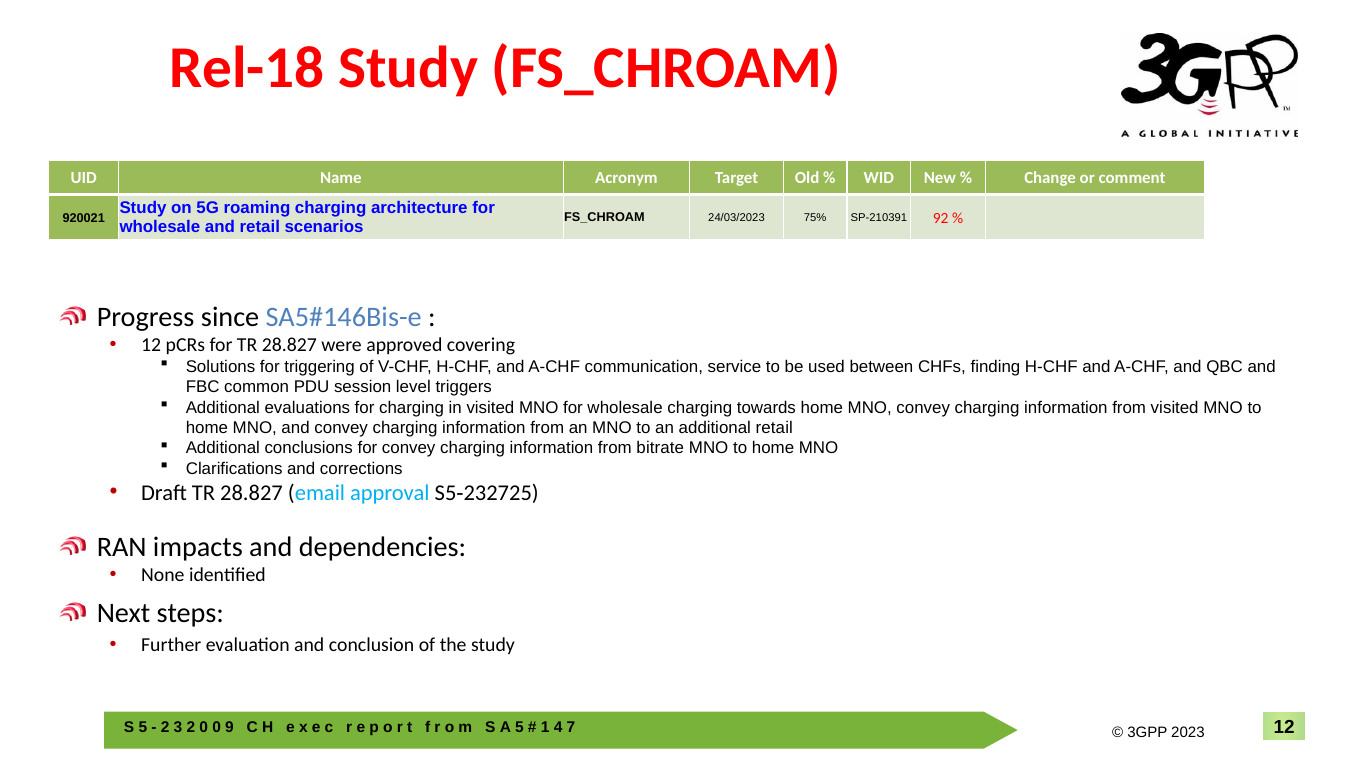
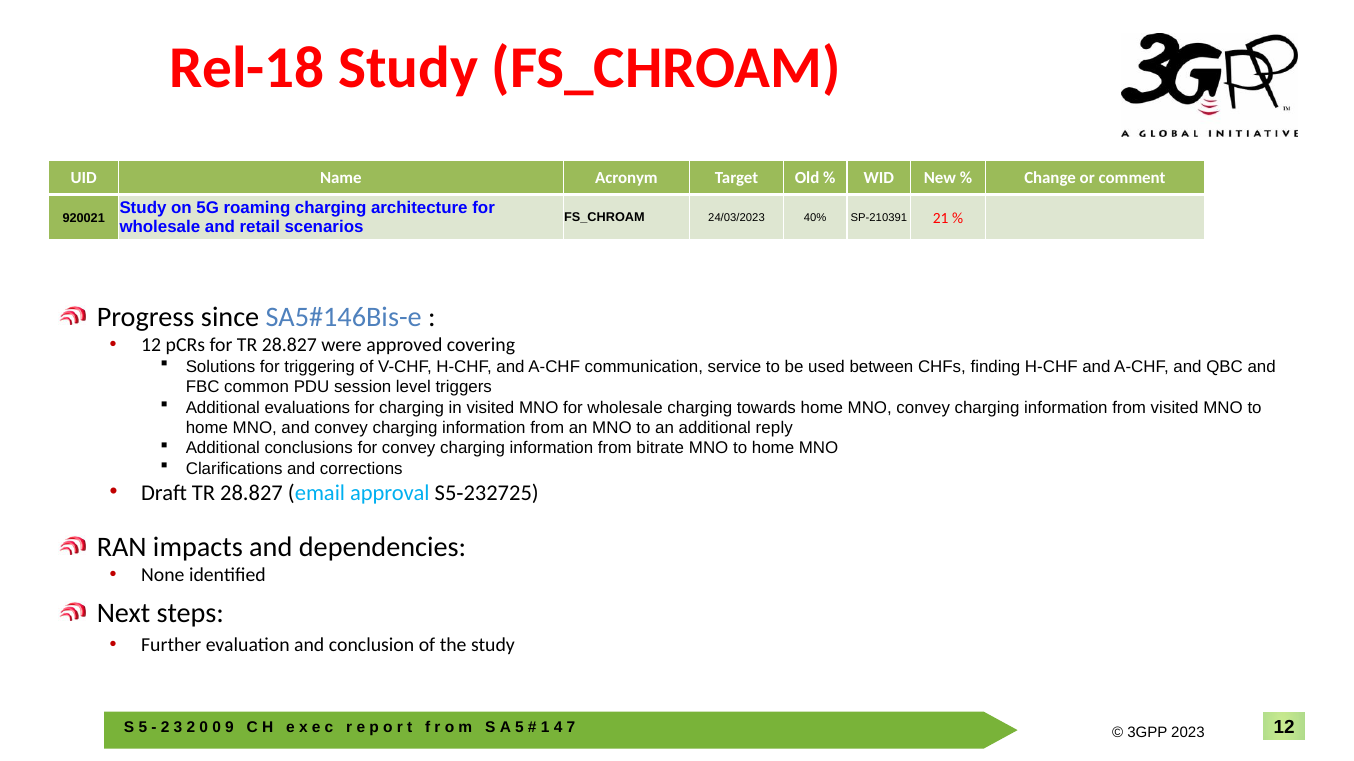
75%: 75% -> 40%
92: 92 -> 21
additional retail: retail -> reply
